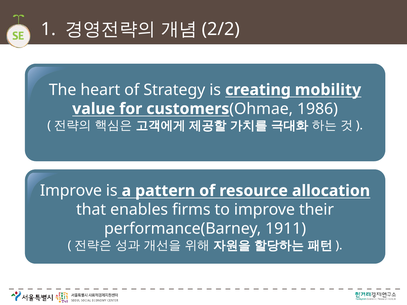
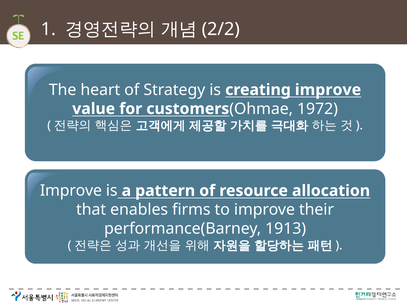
creating mobility: mobility -> improve
1986: 1986 -> 1972
1911: 1911 -> 1913
